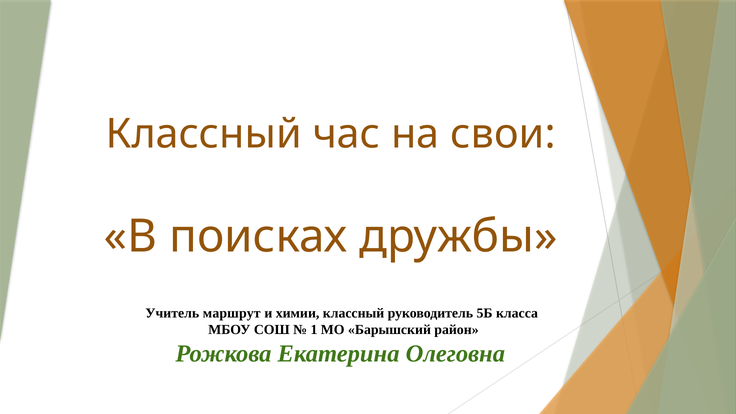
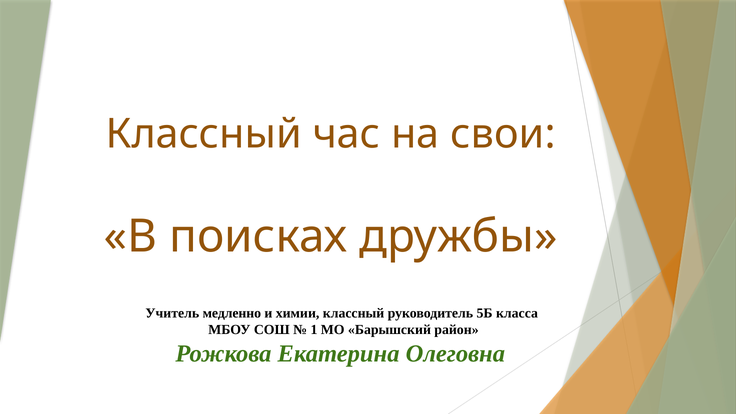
маршрут: маршрут -> медленно
